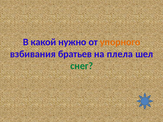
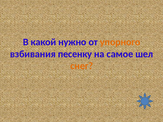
братьев: братьев -> песенку
плела: плела -> самое
снег colour: green -> orange
